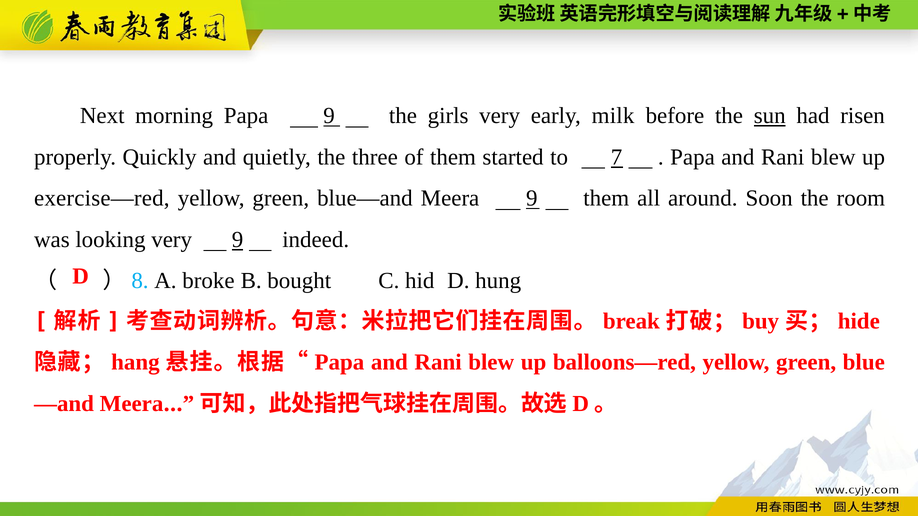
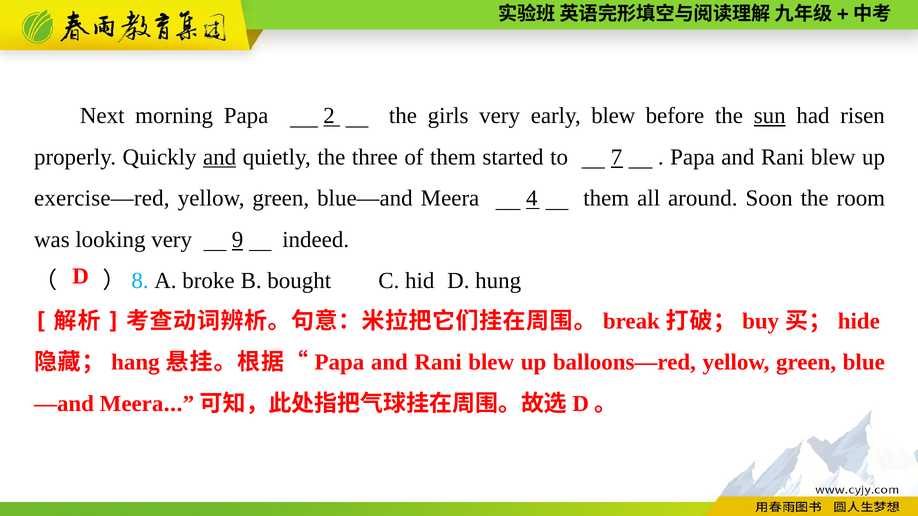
Papa 9: 9 -> 2
early milk: milk -> blew
and at (220, 157) underline: none -> present
Meera 9: 9 -> 4
